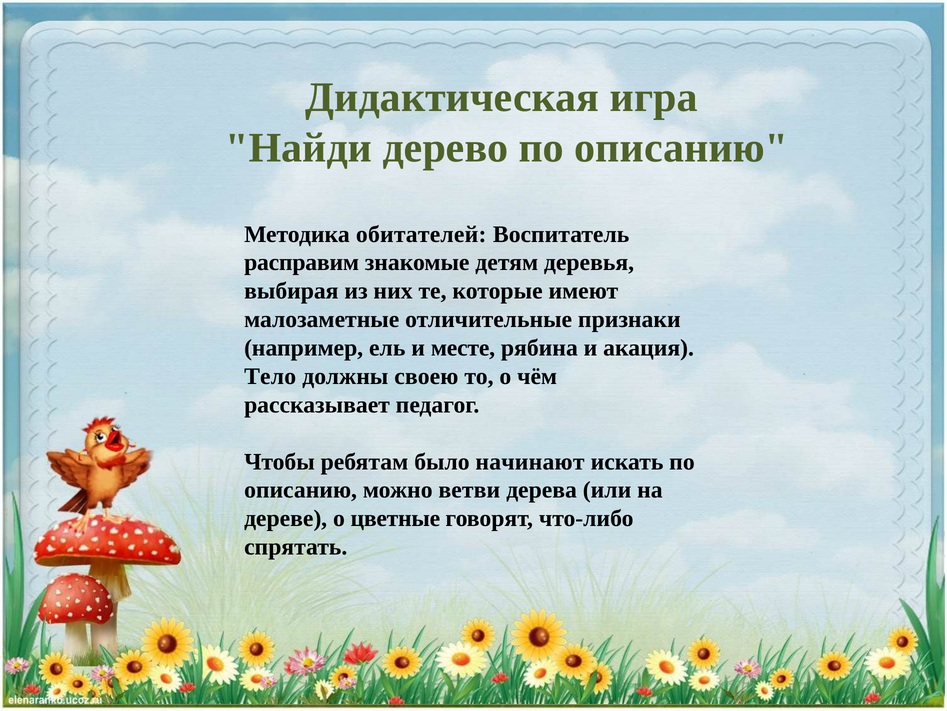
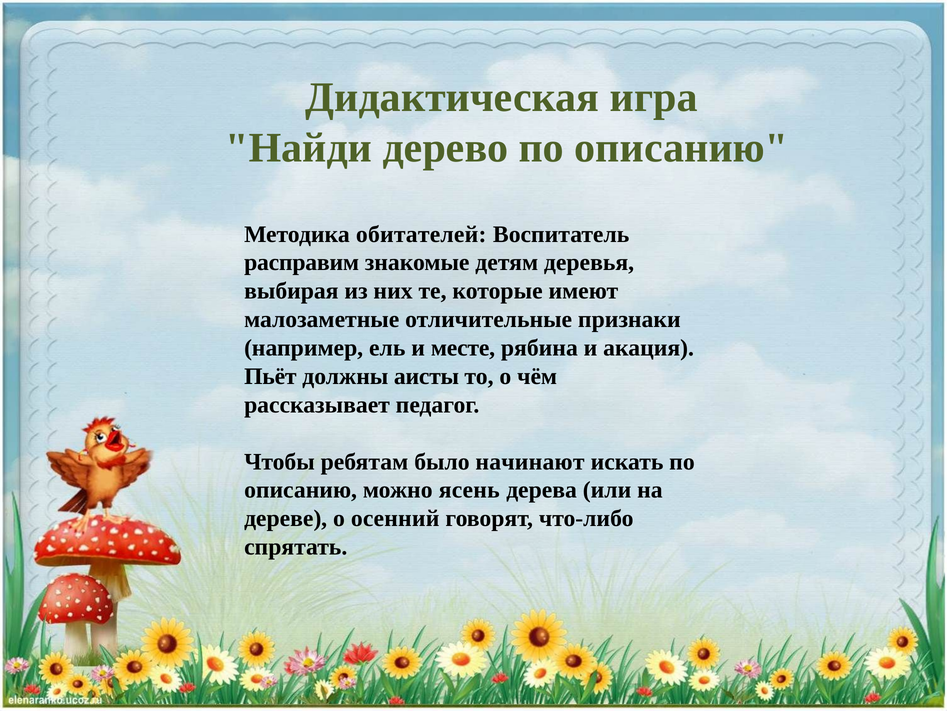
Тело: Тело -> Пьёт
своею: своею -> аисты
ветви: ветви -> ясень
цветные: цветные -> осенний
